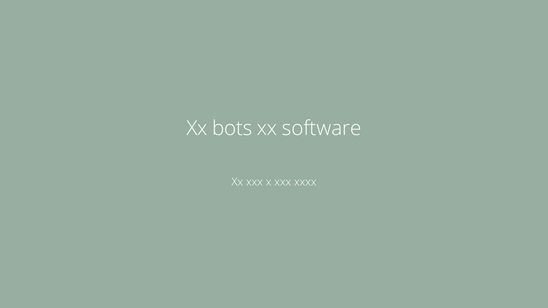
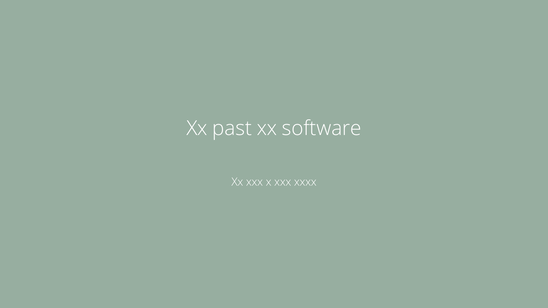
bots: bots -> past
